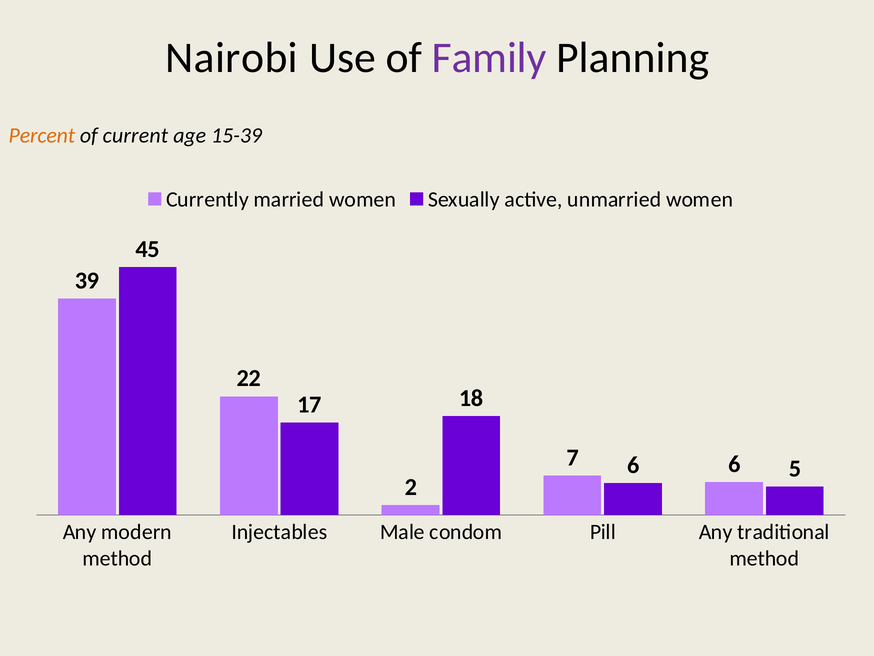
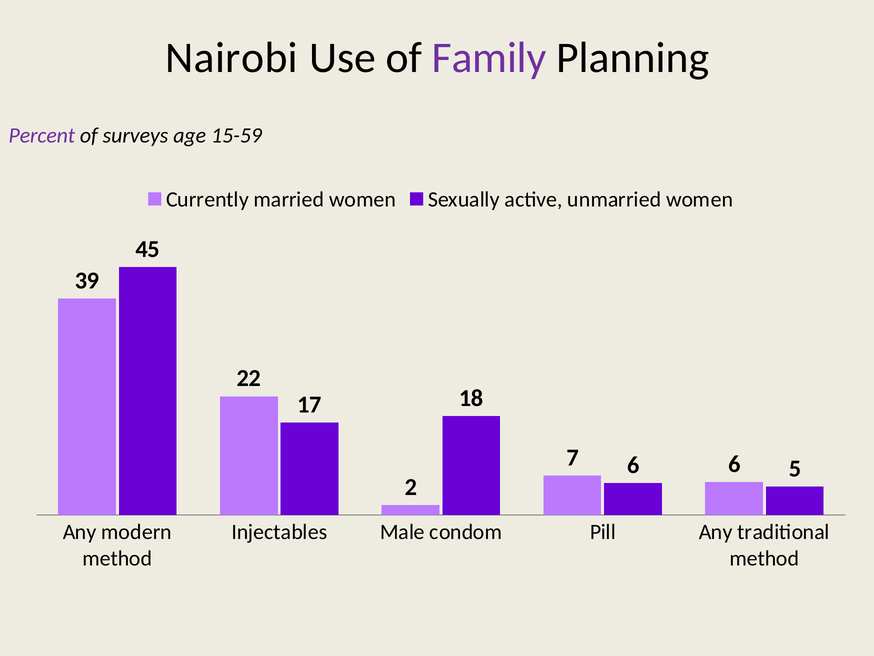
Percent colour: orange -> purple
current: current -> surveys
15-39: 15-39 -> 15-59
